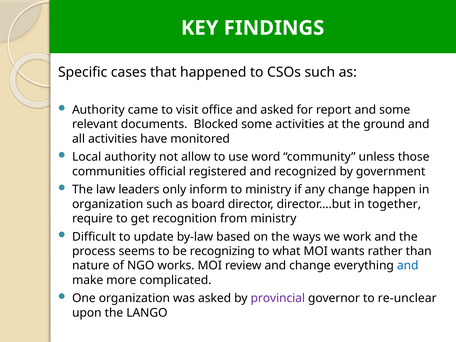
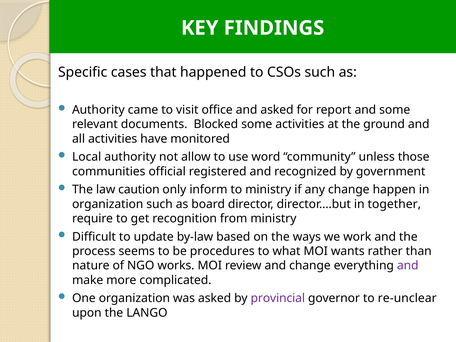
leaders: leaders -> caution
recognizing: recognizing -> procedures
and at (408, 266) colour: blue -> purple
